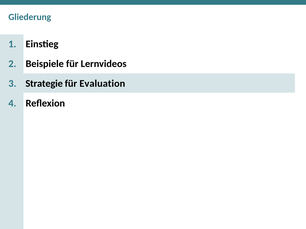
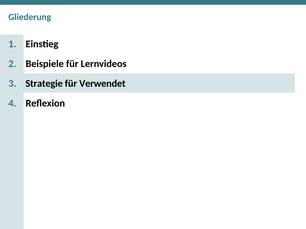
Evaluation: Evaluation -> Verwendet
